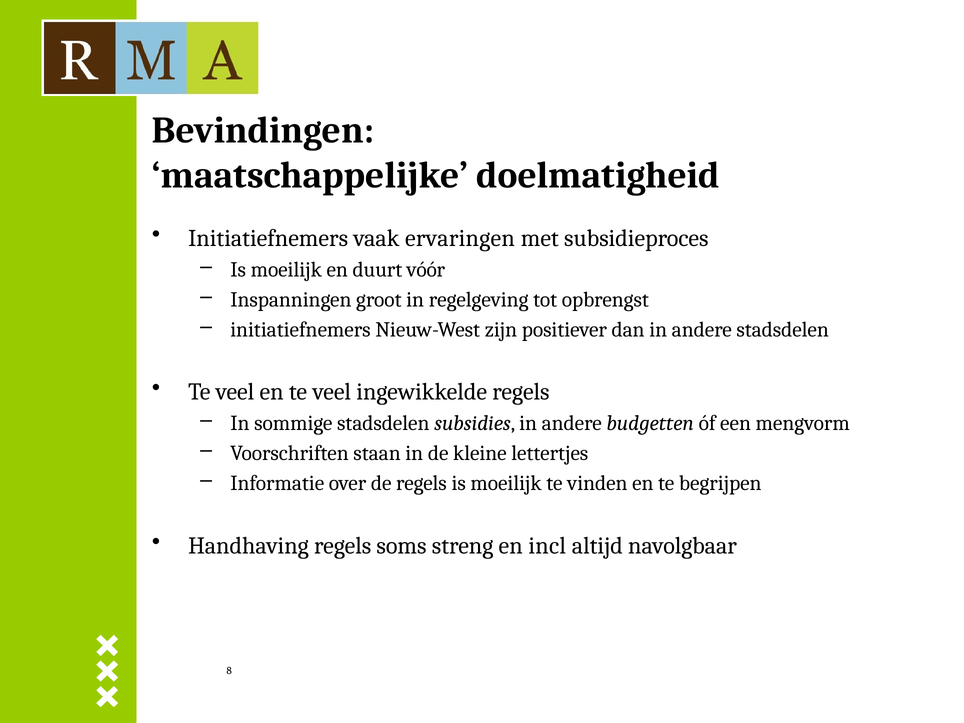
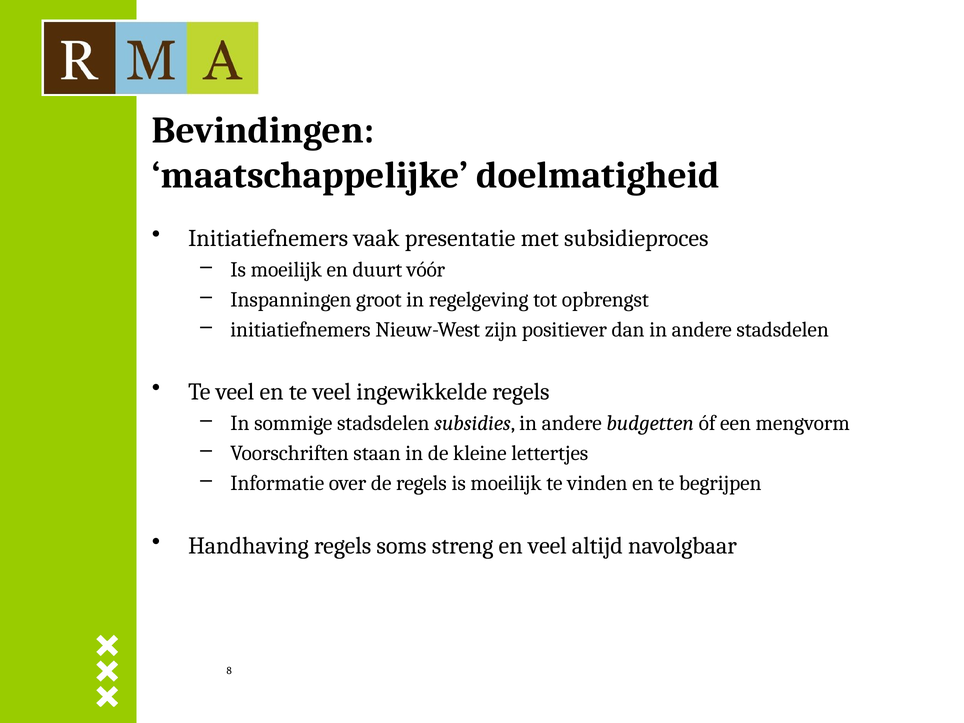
ervaringen: ervaringen -> presentatie
en incl: incl -> veel
